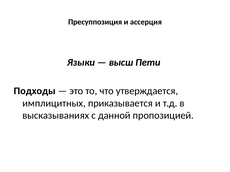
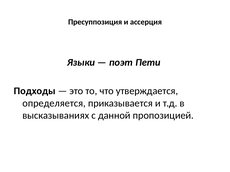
высш: высш -> поэт
имплицитных: имплицитных -> определяется
